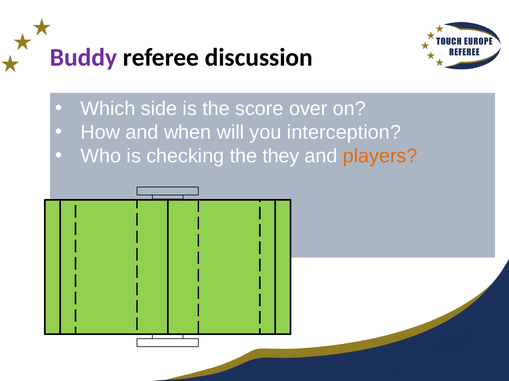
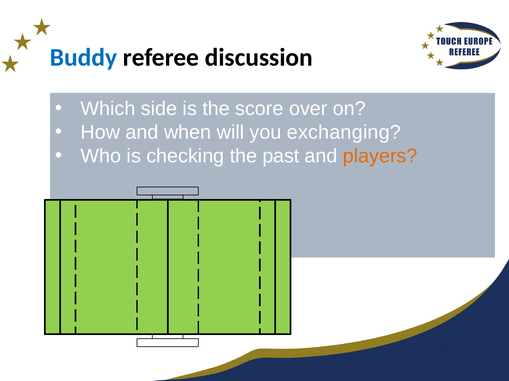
Buddy colour: purple -> blue
interception: interception -> exchanging
they: they -> past
